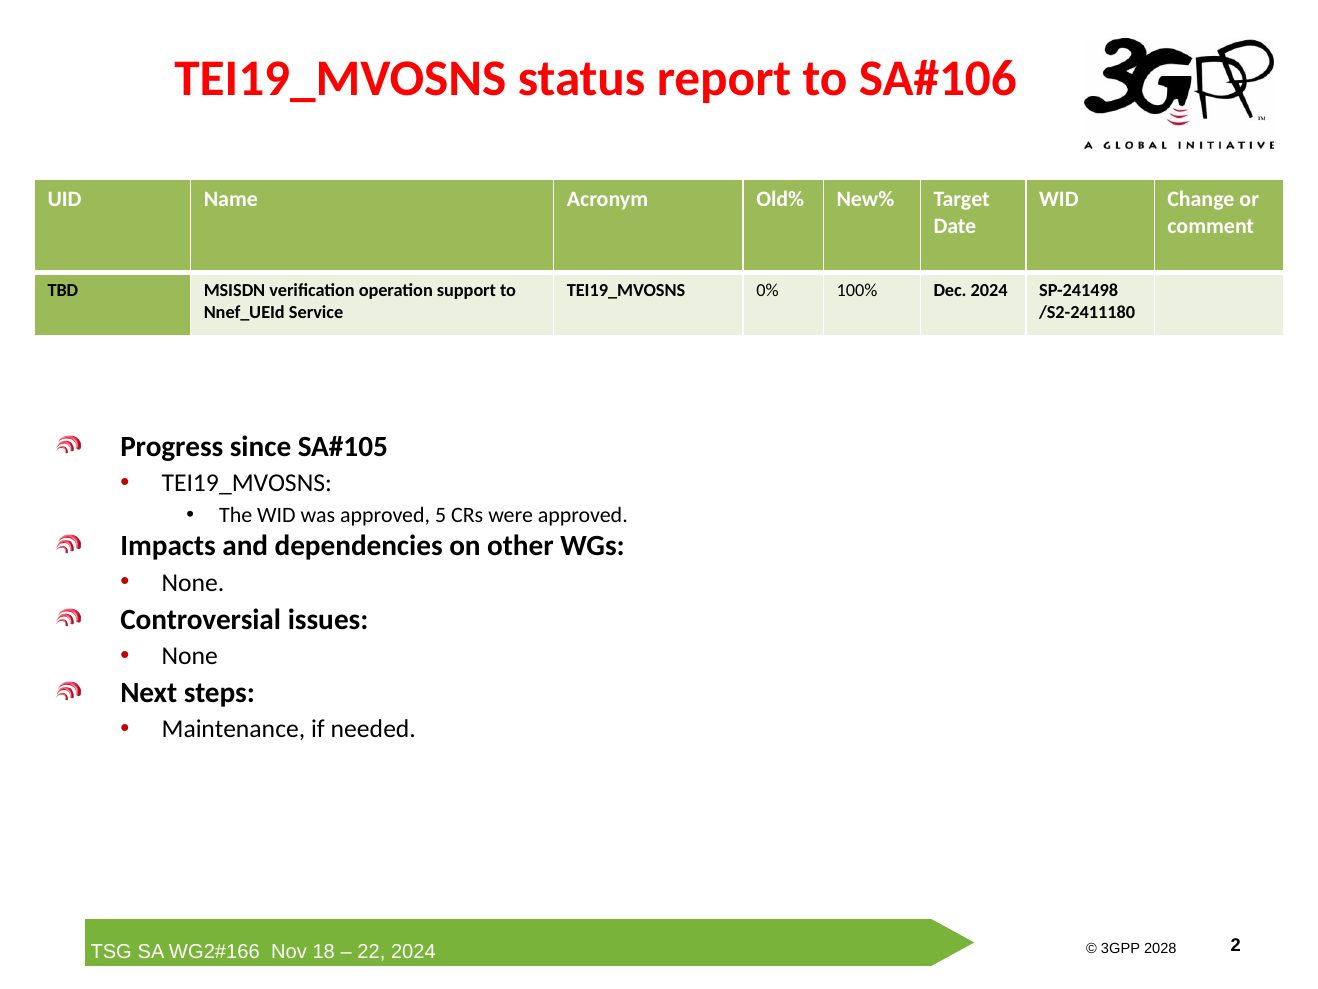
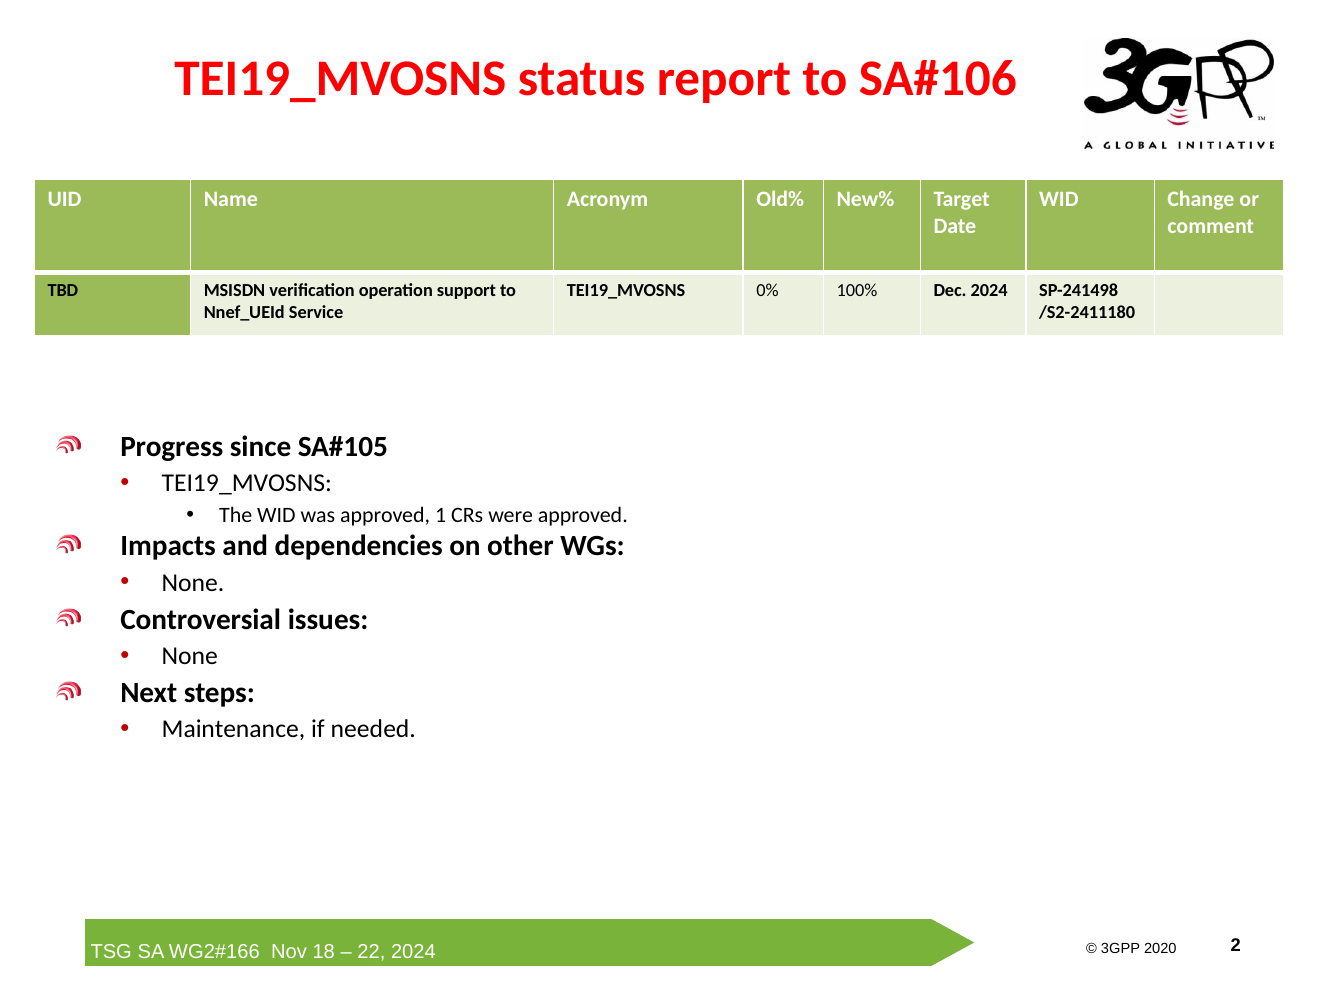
5: 5 -> 1
2028: 2028 -> 2020
